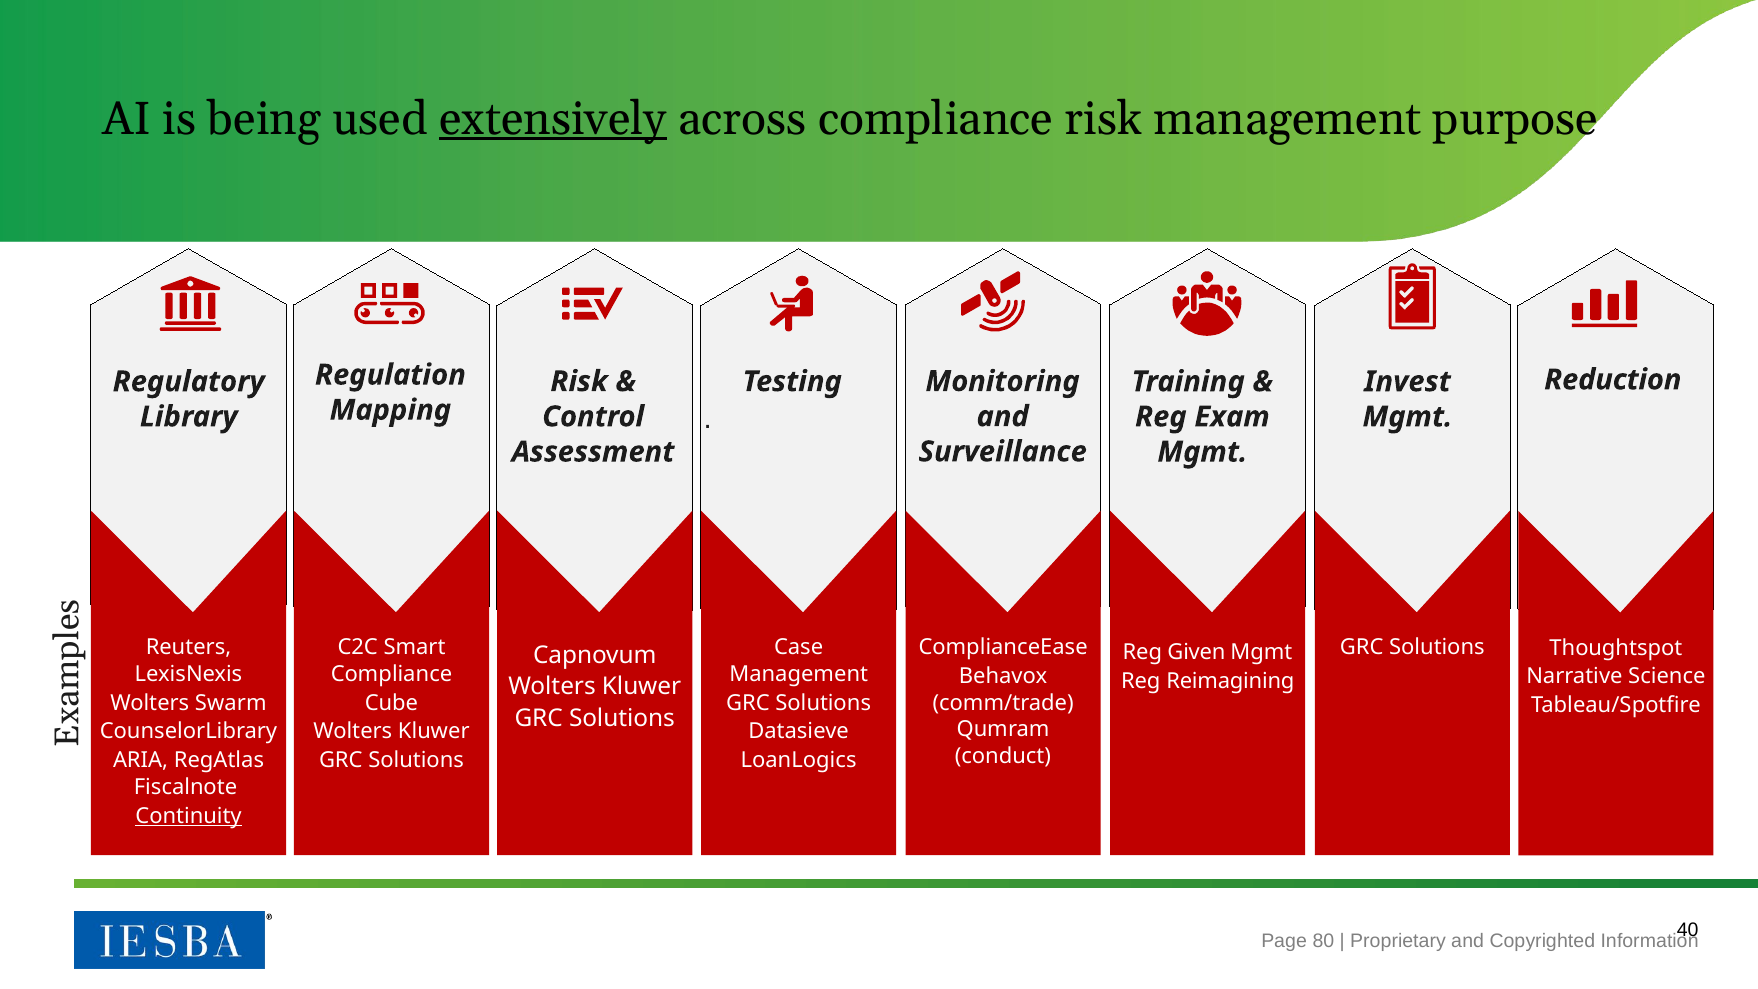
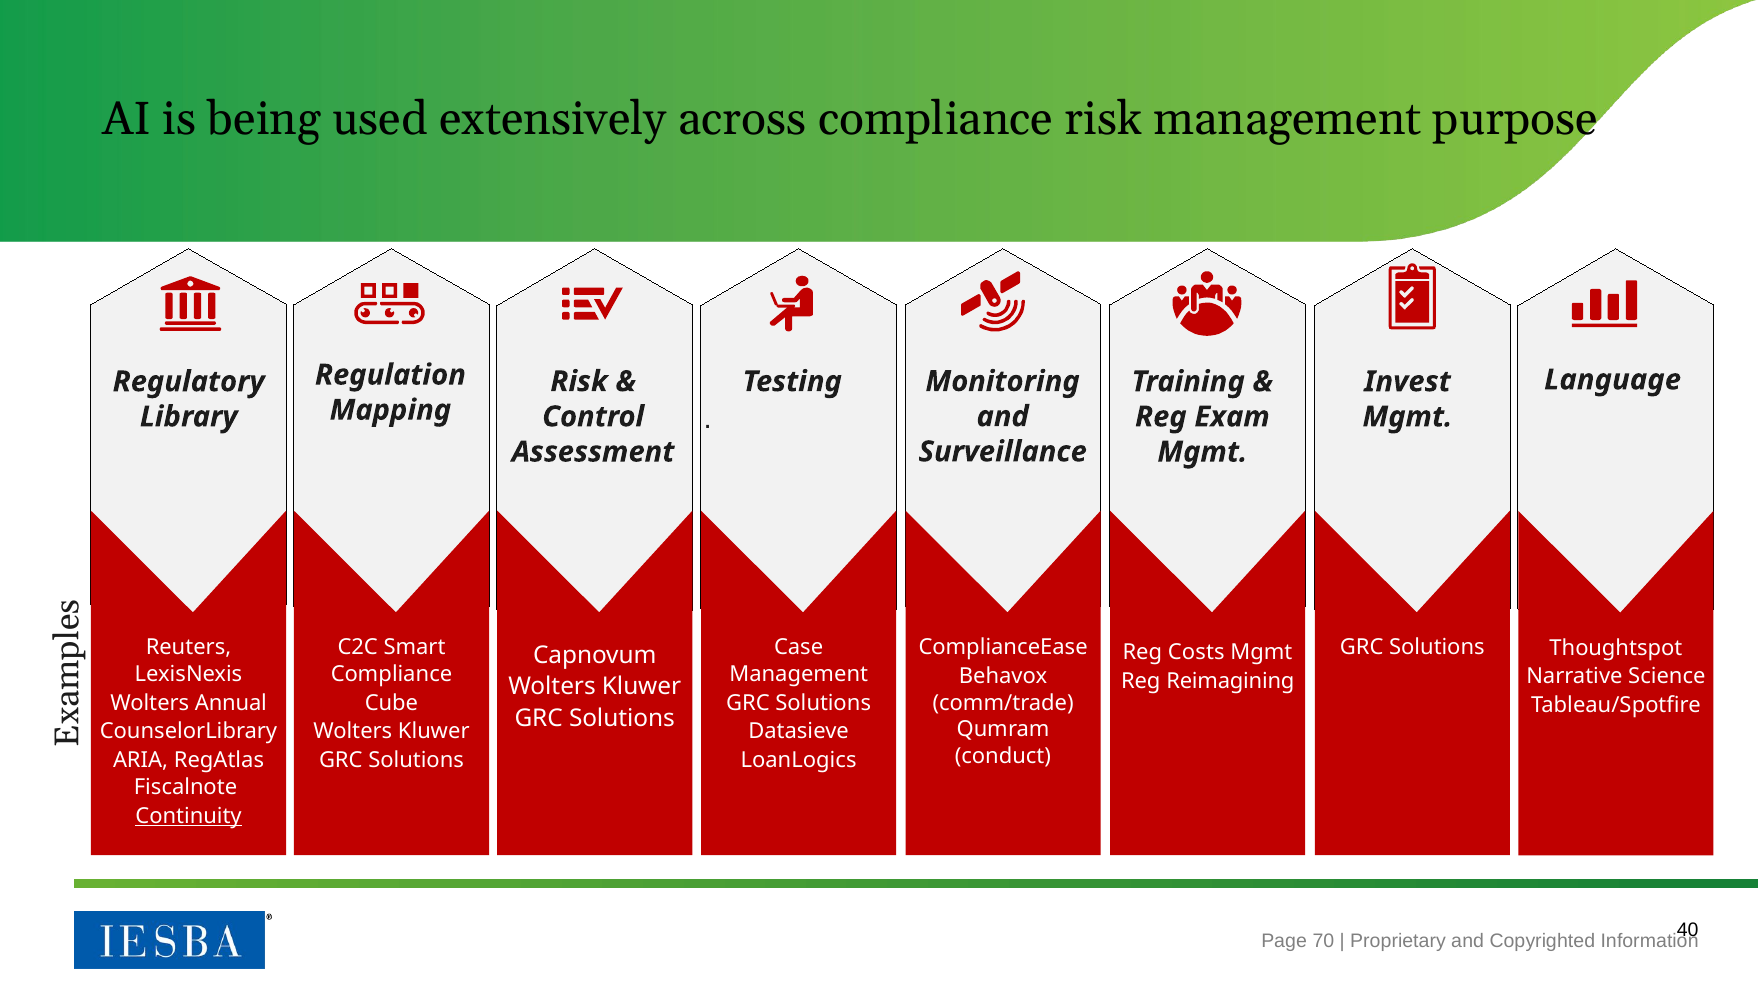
extensively underline: present -> none
Reduction: Reduction -> Language
Given: Given -> Costs
Swarm: Swarm -> Annual
80: 80 -> 70
